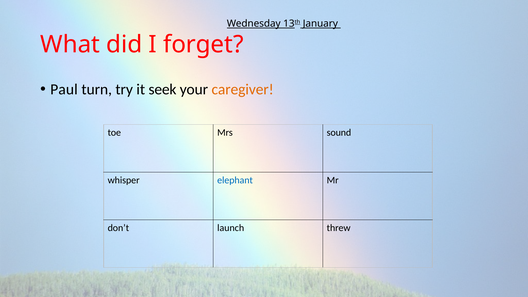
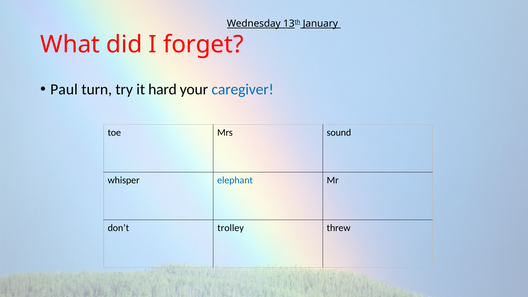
seek: seek -> hard
caregiver colour: orange -> blue
launch: launch -> trolley
